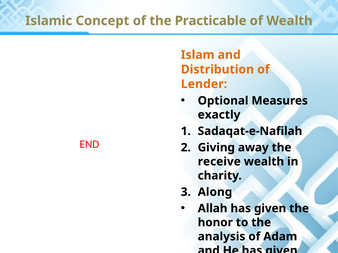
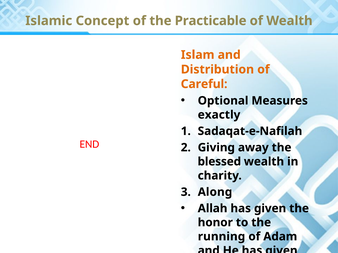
Lender: Lender -> Careful
receive: receive -> blessed
analysis: analysis -> running
